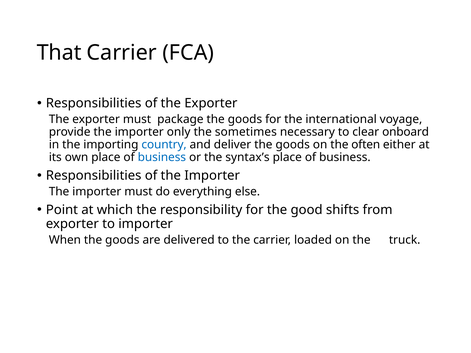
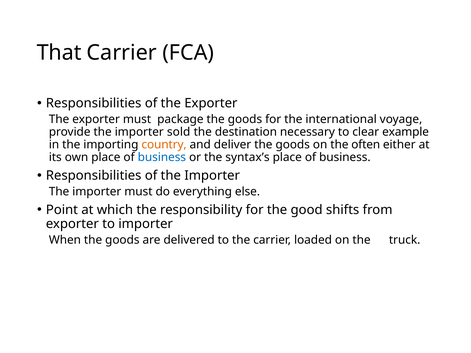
only: only -> sold
sometimes: sometimes -> destination
onboard: onboard -> example
country colour: blue -> orange
